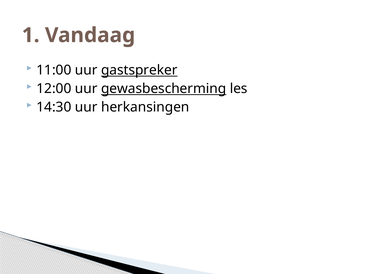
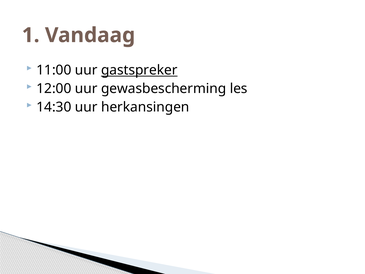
gewasbescherming underline: present -> none
